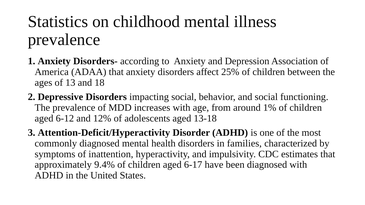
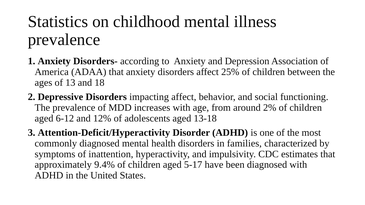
impacting social: social -> affect
1%: 1% -> 2%
6-17: 6-17 -> 5-17
